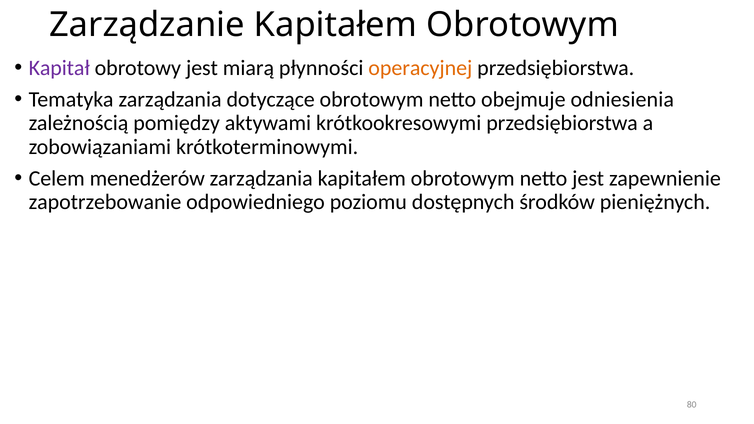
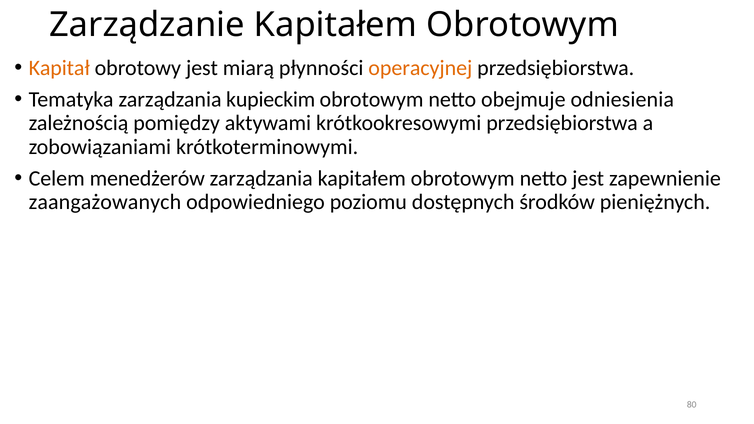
Kapitał colour: purple -> orange
dotyczące: dotyczące -> kupieckim
zapotrzebowanie: zapotrzebowanie -> zaangażowanych
